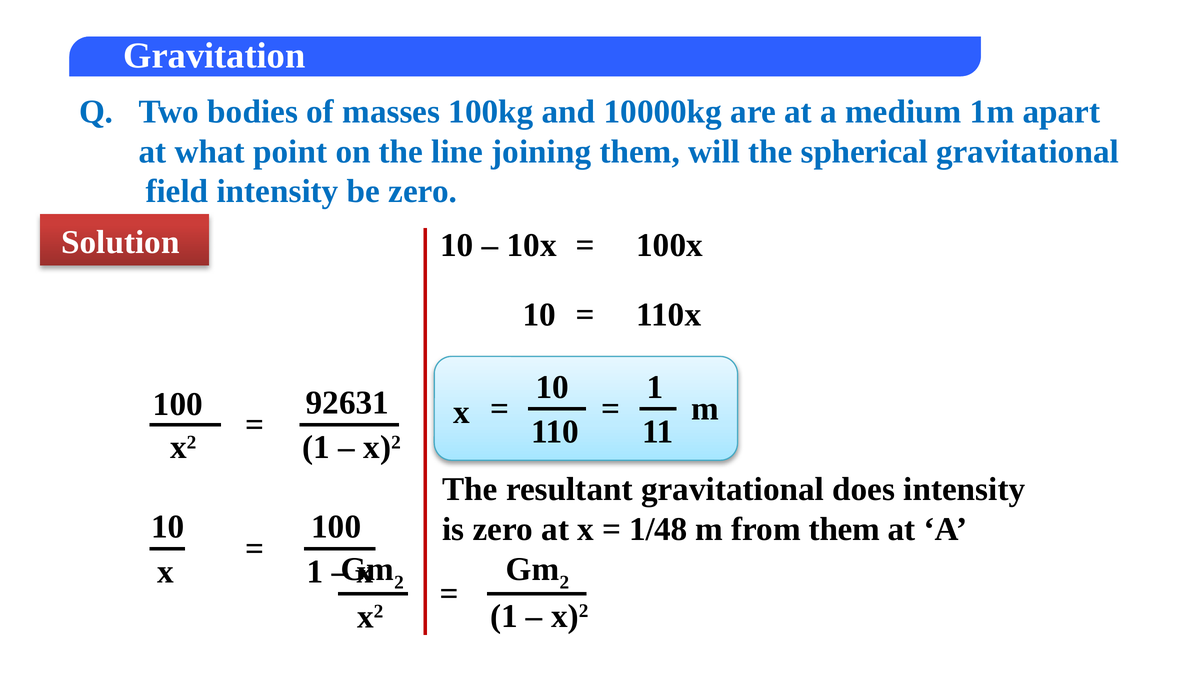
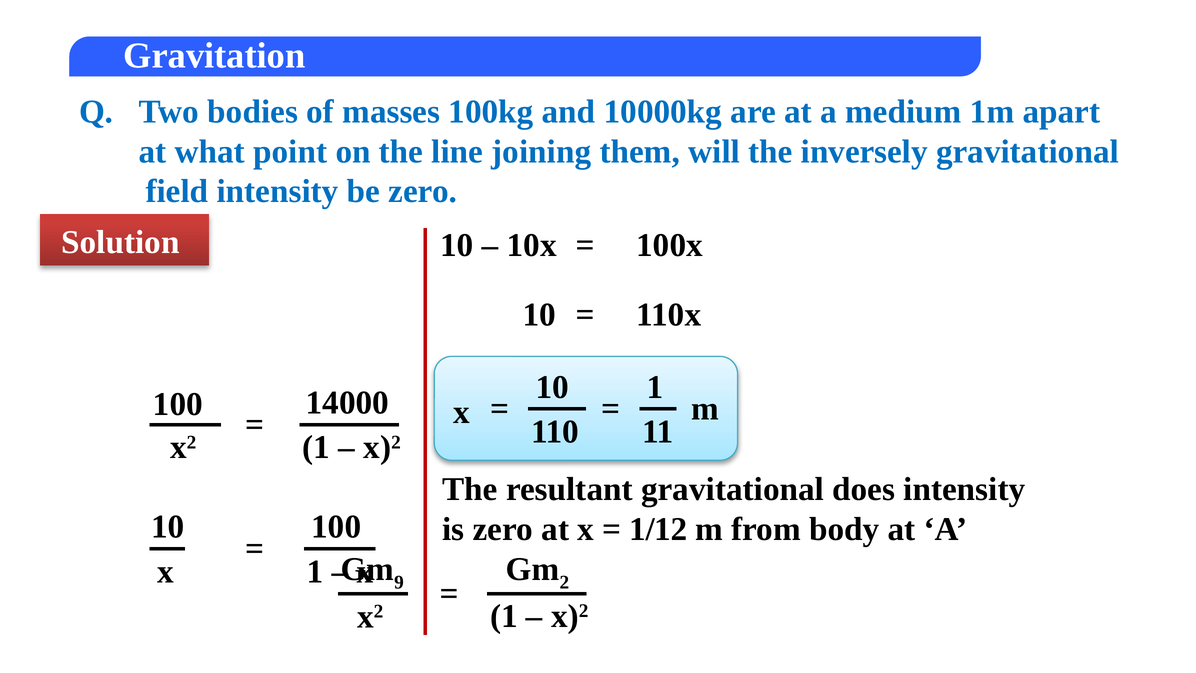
spherical: spherical -> inversely
92631: 92631 -> 14000
1/48: 1/48 -> 1/12
from them: them -> body
2 at (399, 582): 2 -> 9
